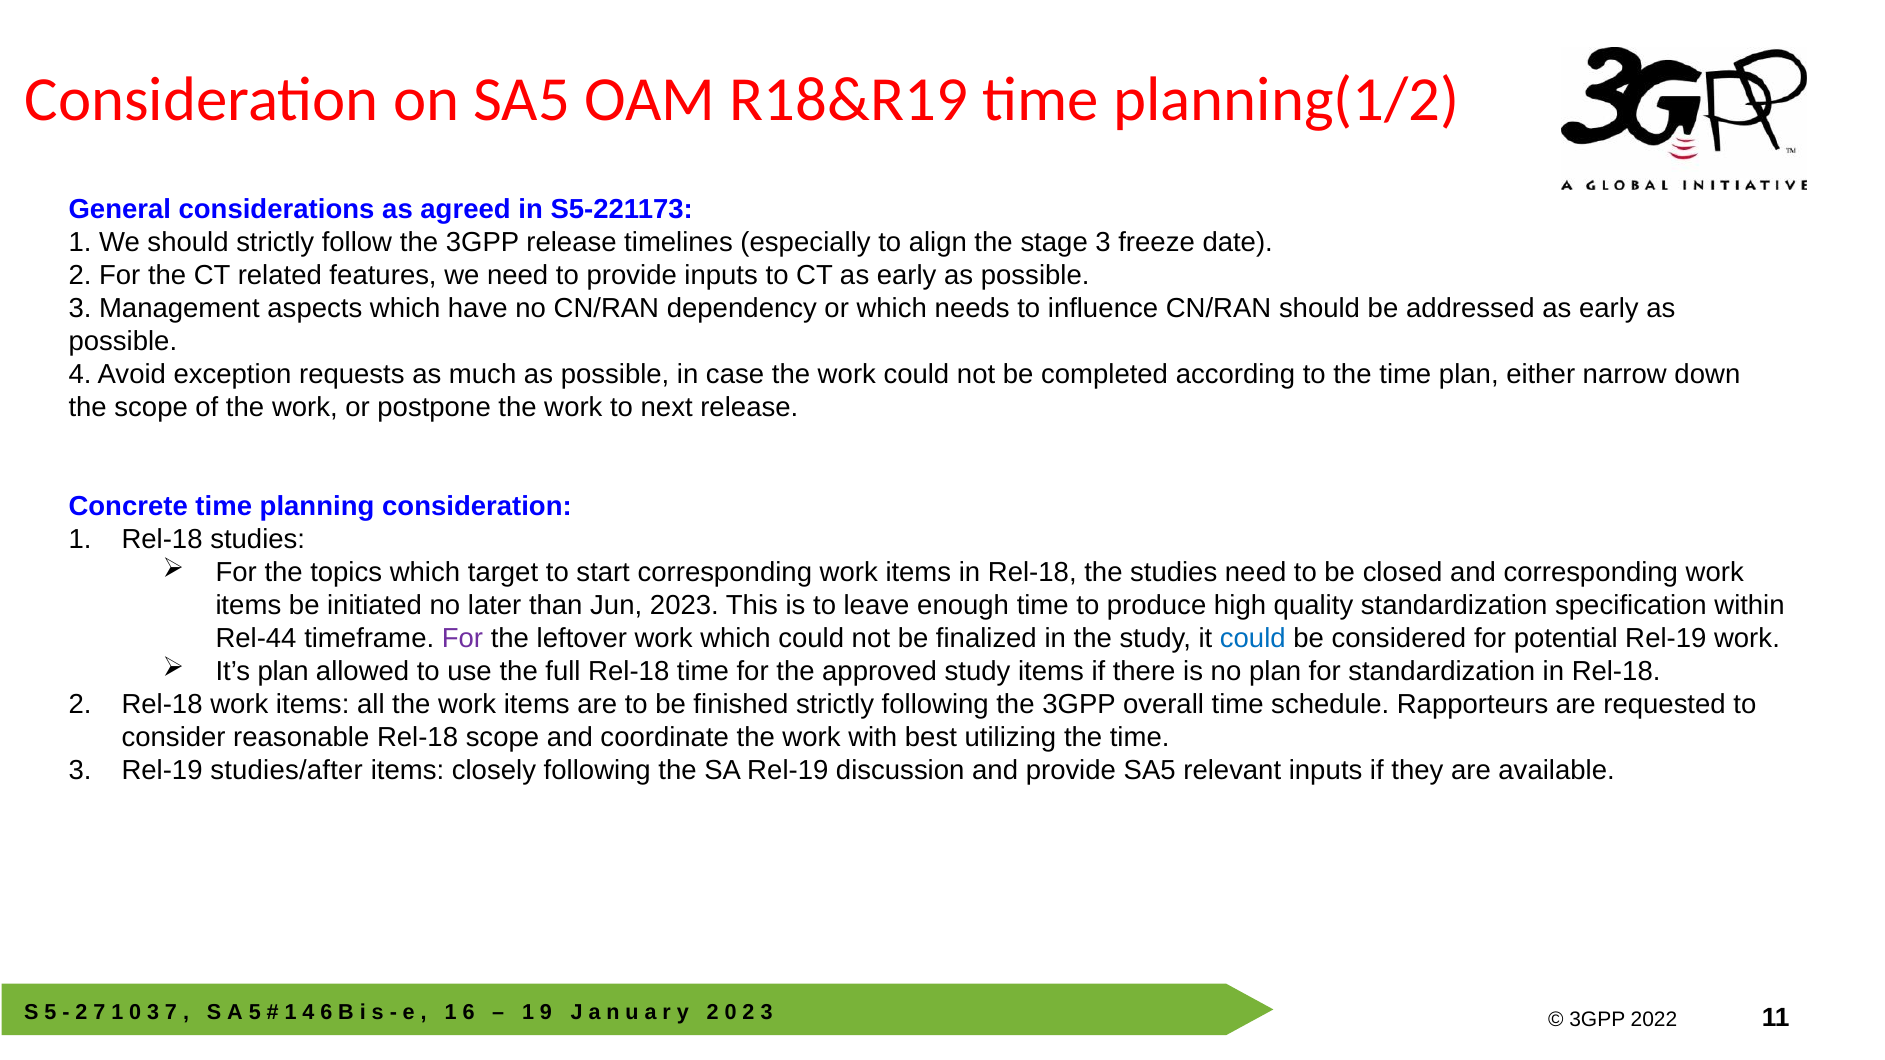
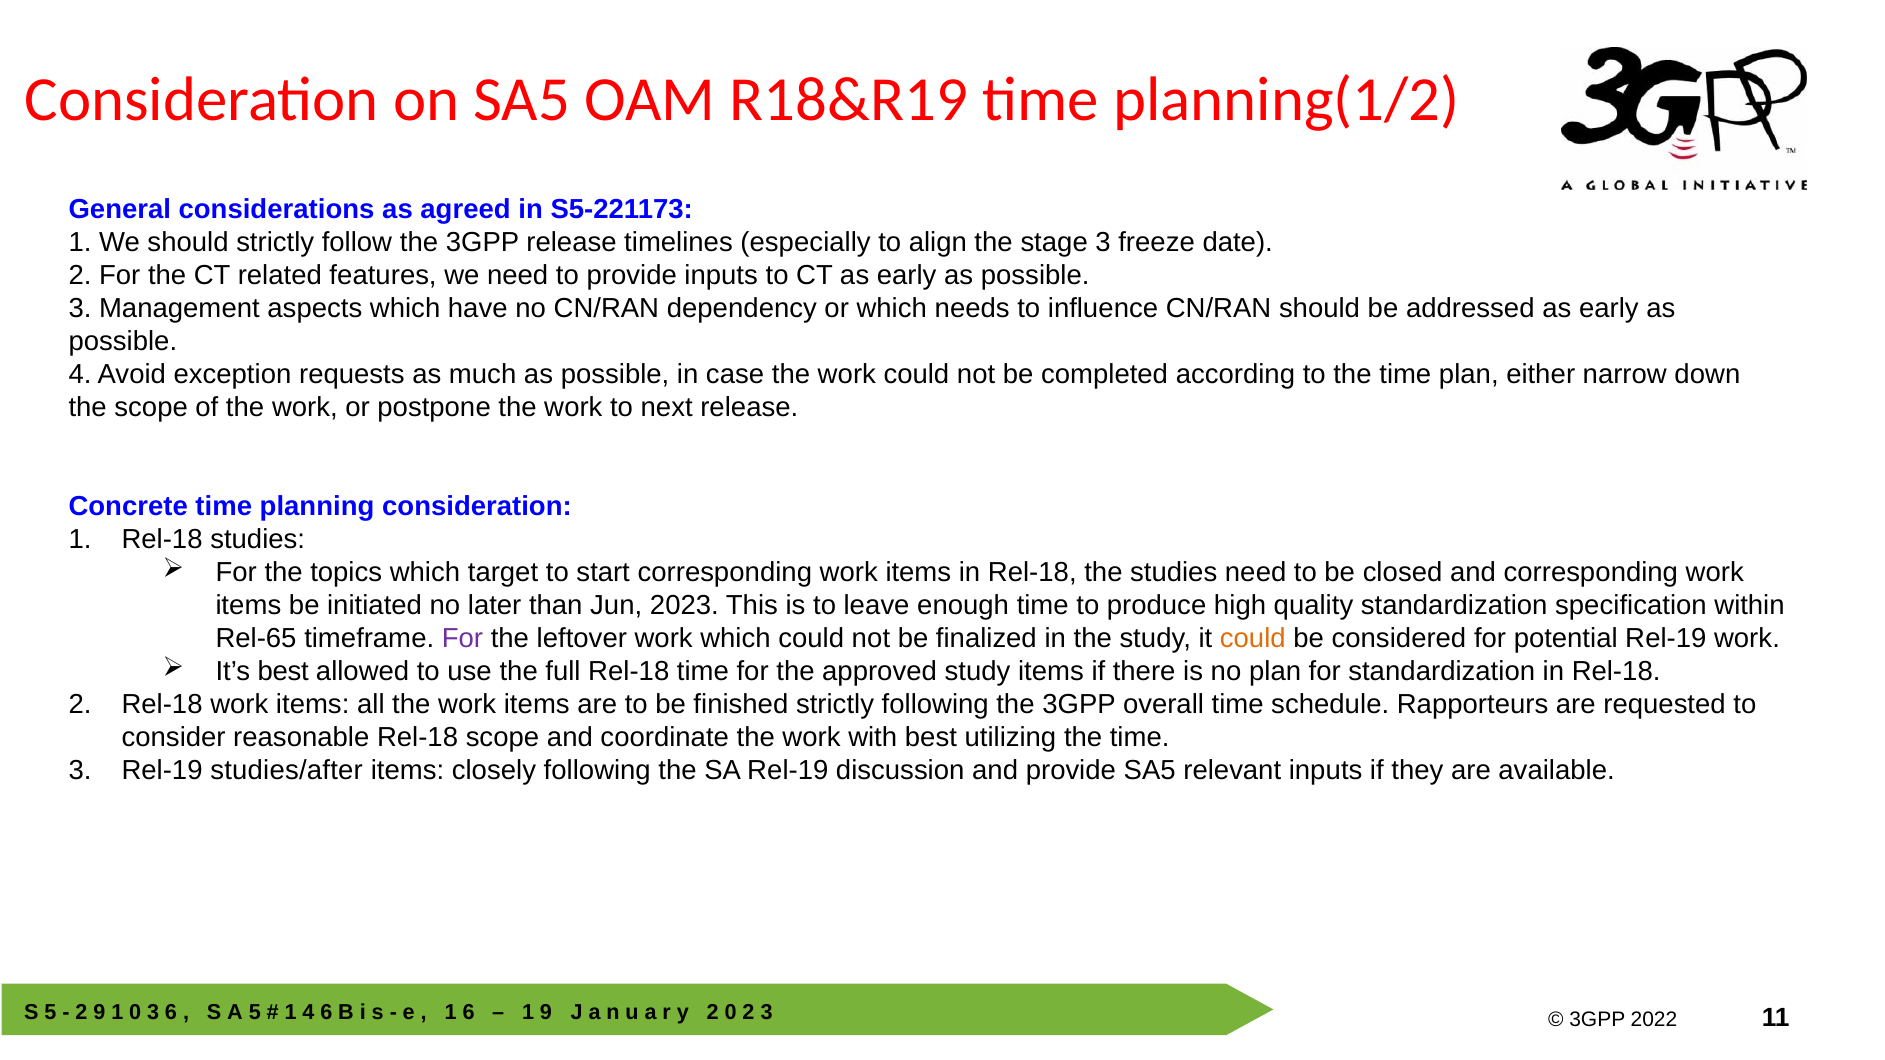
Rel-44: Rel-44 -> Rel-65
could at (1253, 639) colour: blue -> orange
It’s plan: plan -> best
2 7: 7 -> 9
3 7: 7 -> 6
